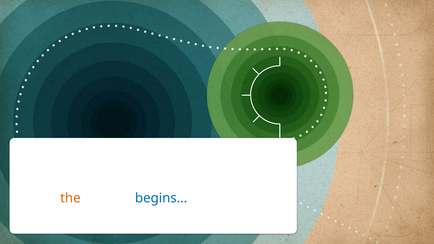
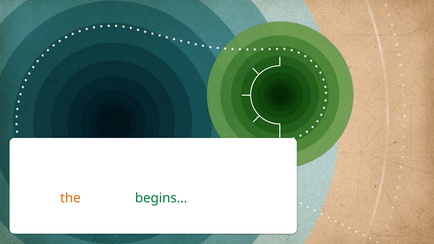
begins… colour: blue -> green
